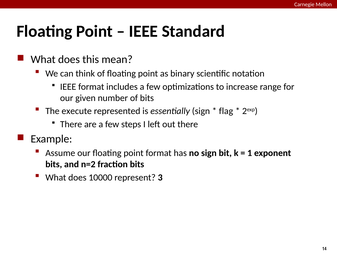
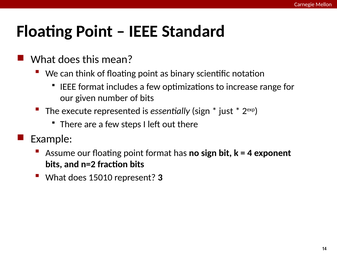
flag: flag -> just
1: 1 -> 4
10000: 10000 -> 15010
